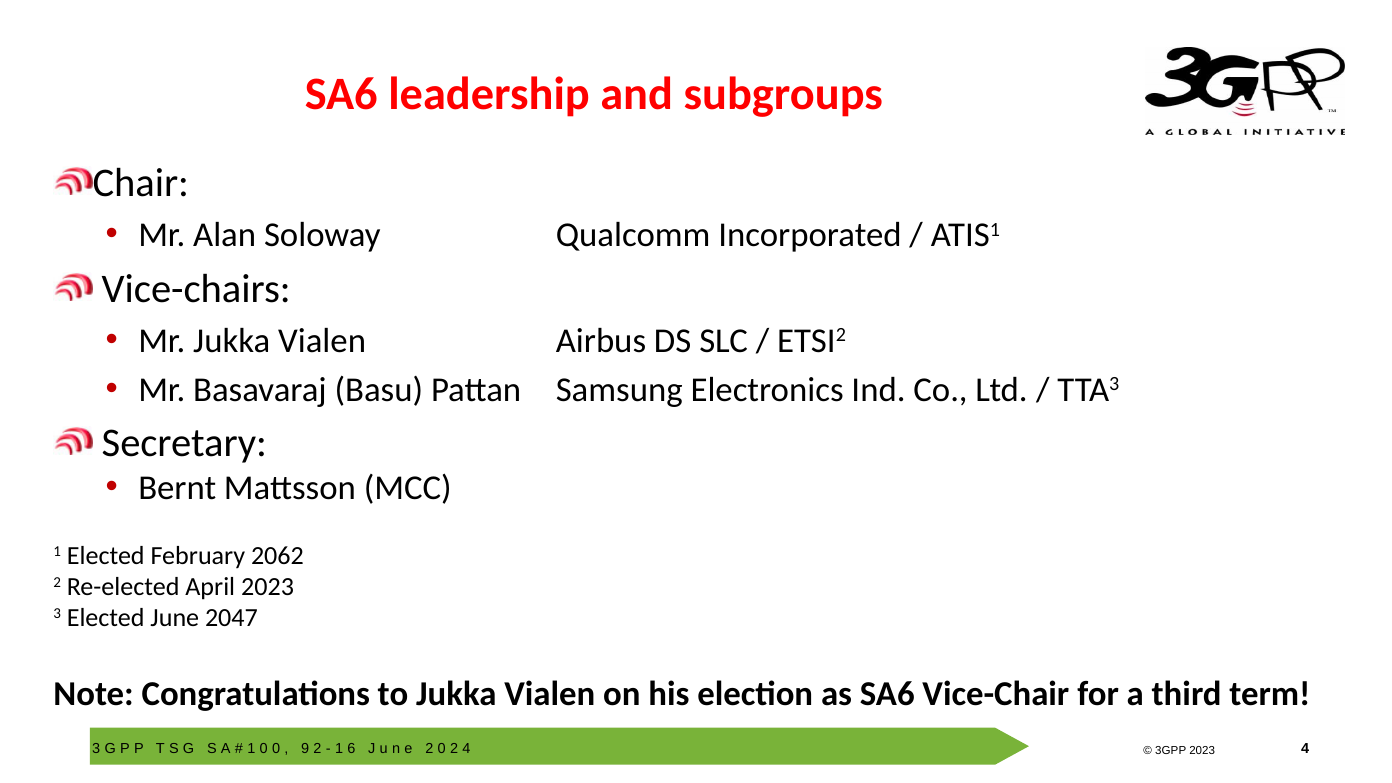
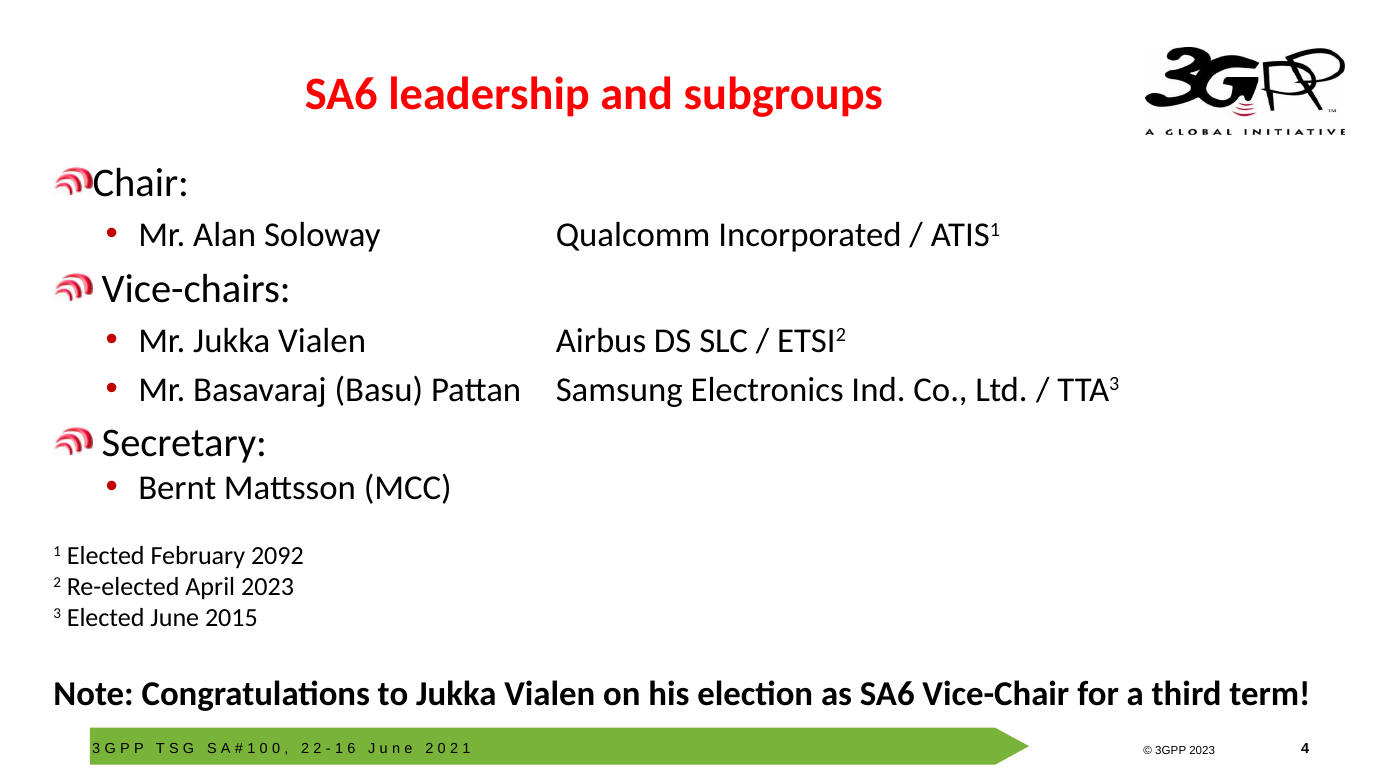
2062: 2062 -> 2092
2047: 2047 -> 2015
9 at (305, 749): 9 -> 2
2 4: 4 -> 1
